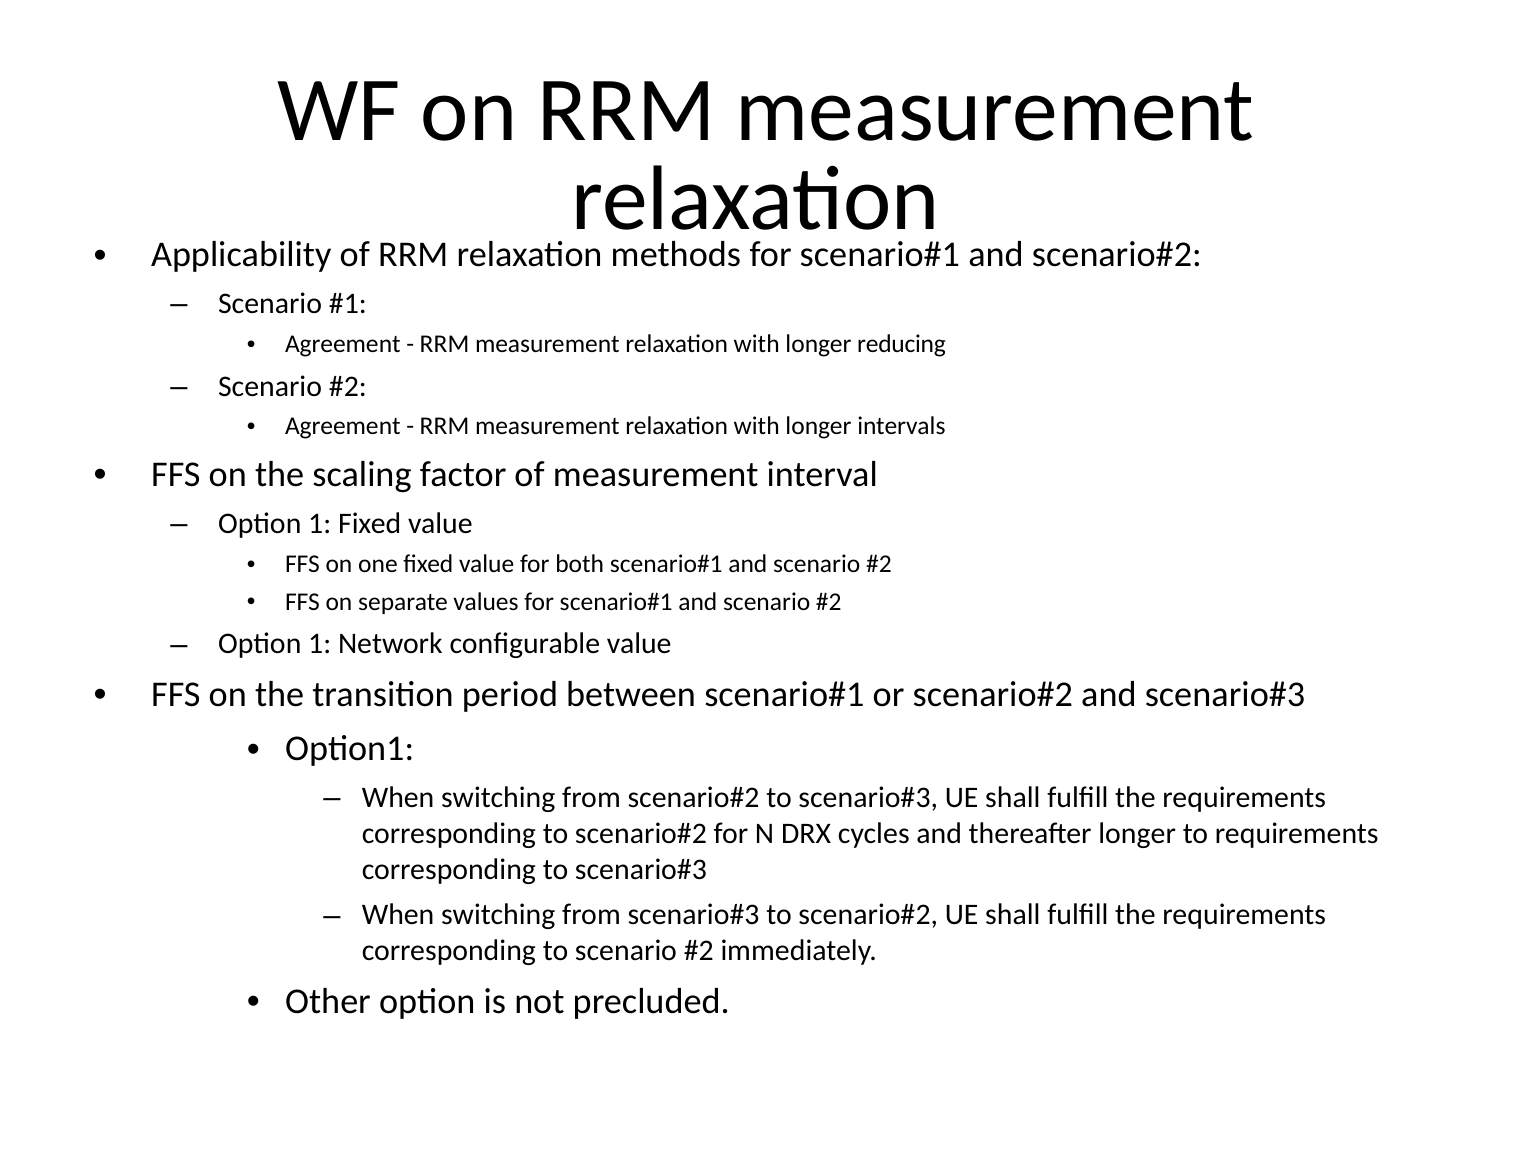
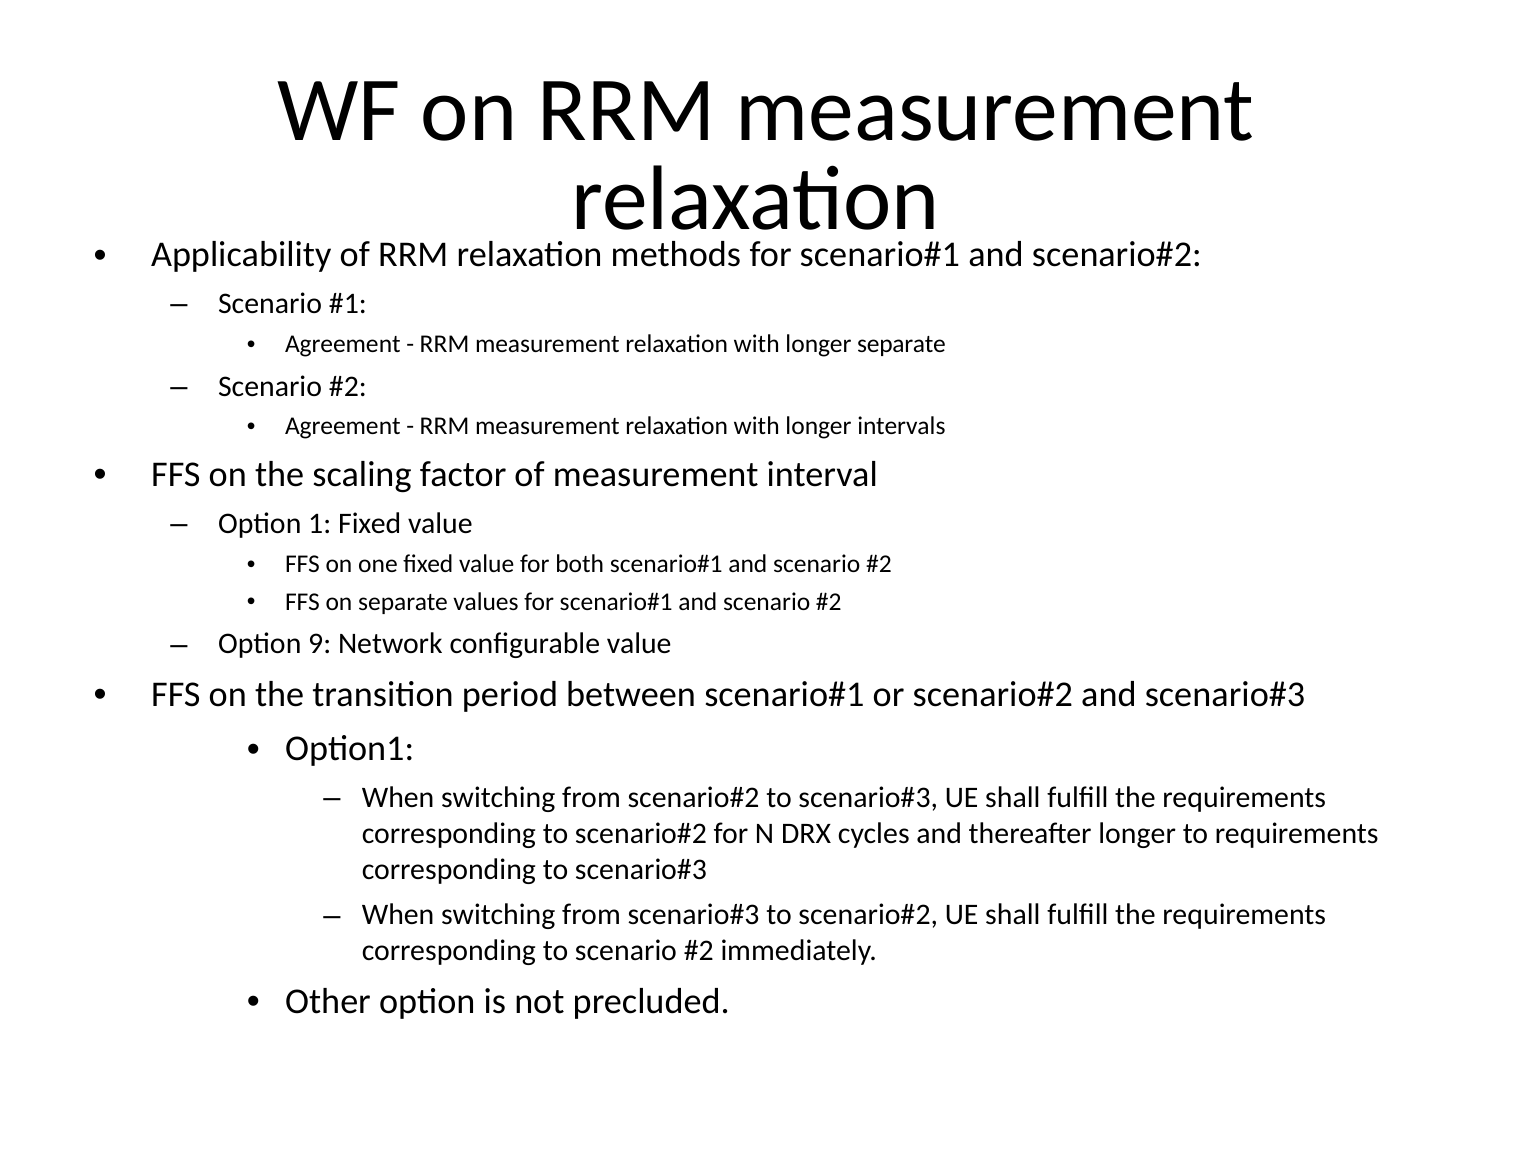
longer reducing: reducing -> separate
1 at (320, 644): 1 -> 9
